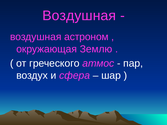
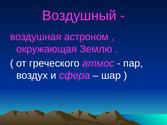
Воздушная at (79, 16): Воздушная -> Воздушный
